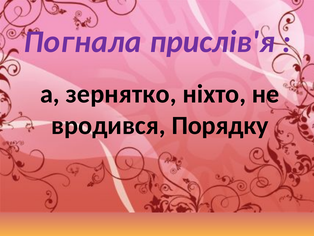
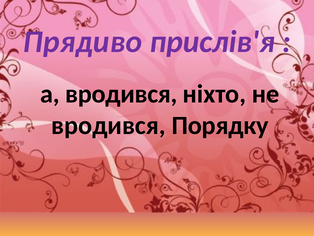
Погнала: Погнала -> Прядиво
а зернятко: зернятко -> вродився
